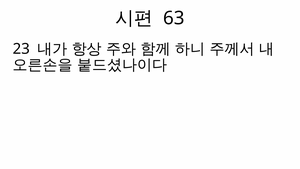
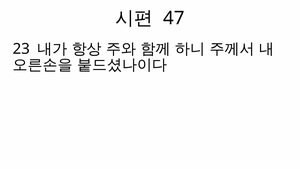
63: 63 -> 47
